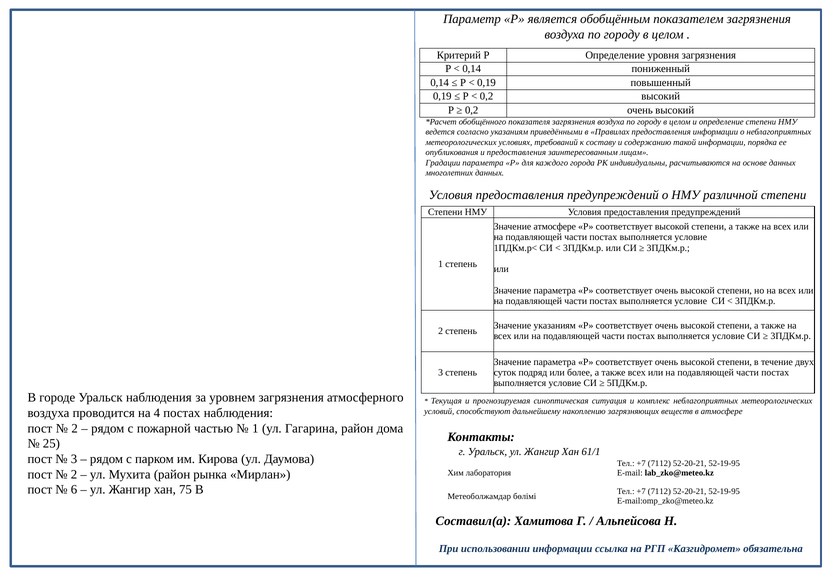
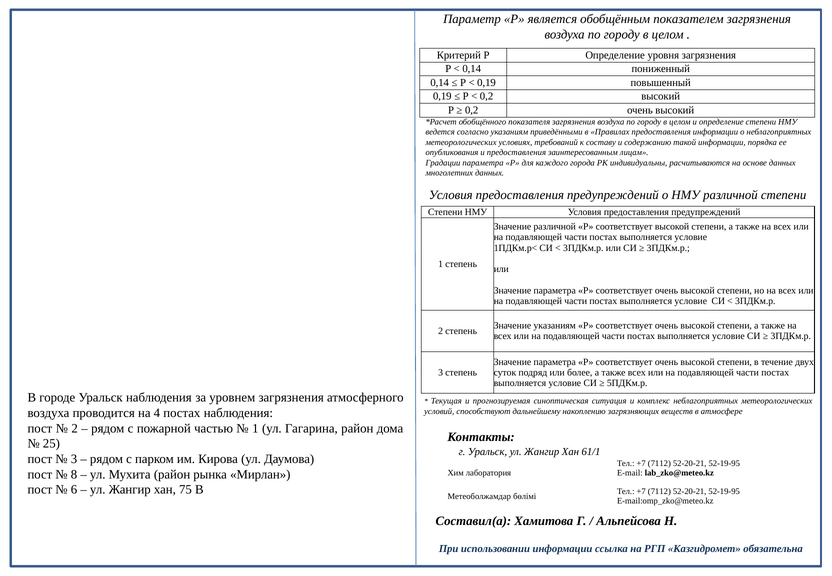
Значение атмосфере: атмосфере -> различной
2 at (74, 474): 2 -> 8
